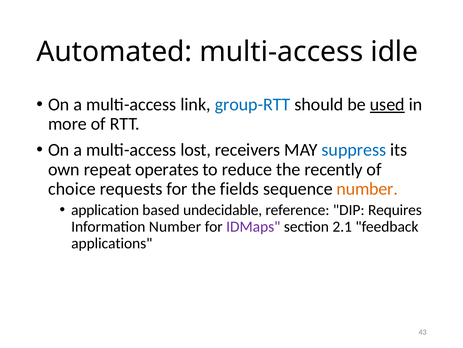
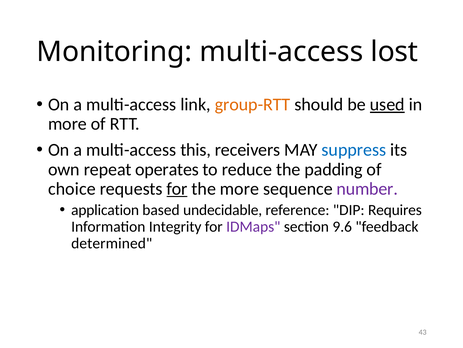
Automated: Automated -> Monitoring
idle: idle -> lost
group-RTT colour: blue -> orange
lost: lost -> this
recently: recently -> padding
for at (177, 188) underline: none -> present
the fields: fields -> more
number at (367, 188) colour: orange -> purple
Information Number: Number -> Integrity
2.1: 2.1 -> 9.6
applications: applications -> determined
